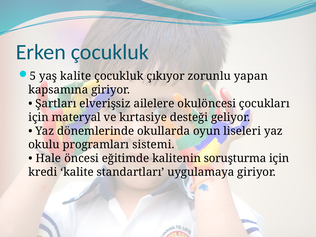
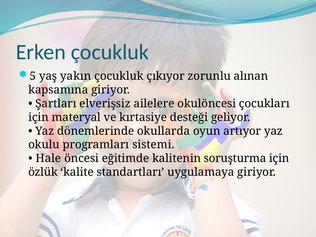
yaş kalite: kalite -> yakın
yapan: yapan -> alınan
liseleri: liseleri -> artıyor
kredi: kredi -> özlük
